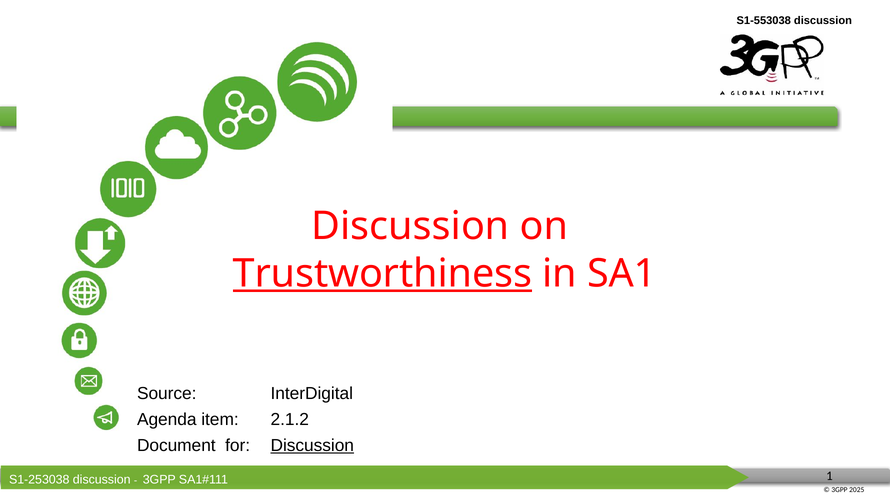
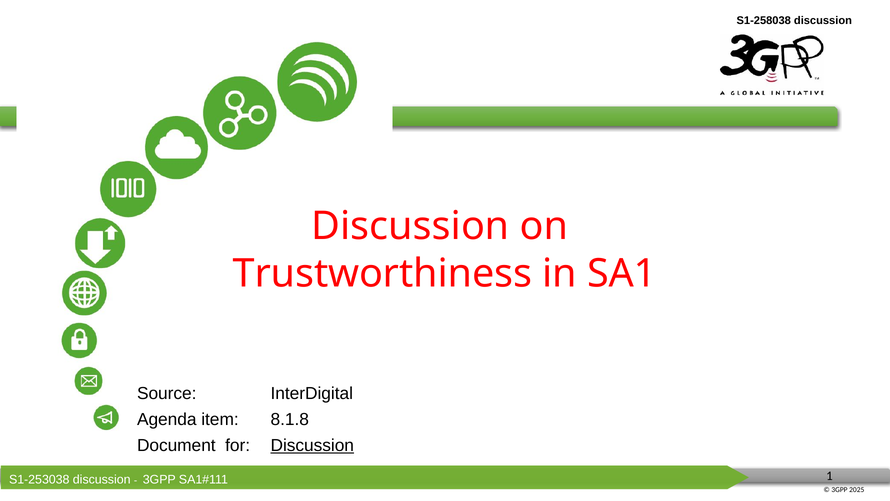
S1-553038: S1-553038 -> S1-258038
Trustworthiness underline: present -> none
2.1.2: 2.1.2 -> 8.1.8
